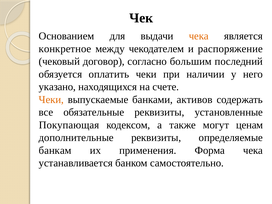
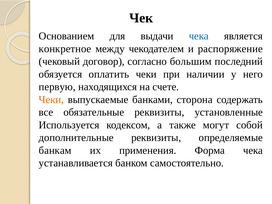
чека at (199, 36) colour: orange -> blue
указано: указано -> первую
активов: активов -> сторона
Покупающая: Покупающая -> Используется
ценам: ценам -> собой
